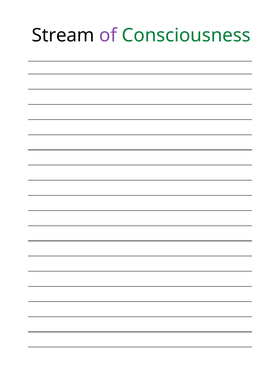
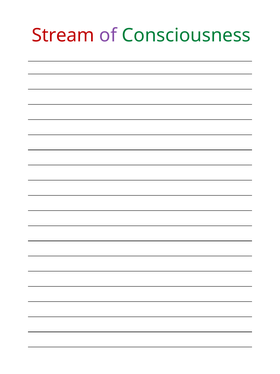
Stream colour: black -> red
